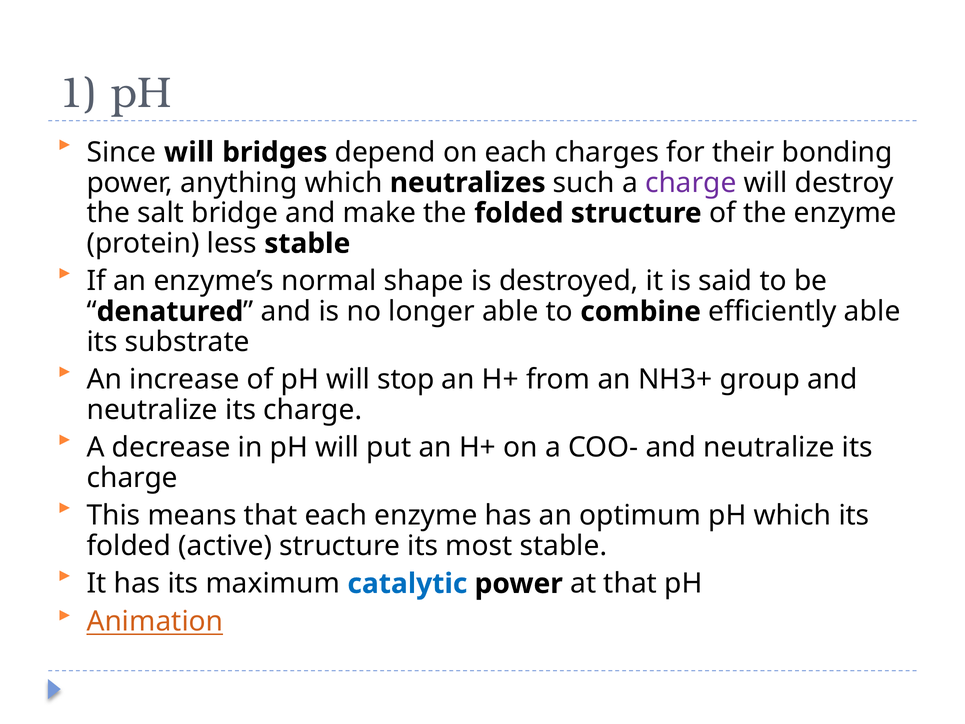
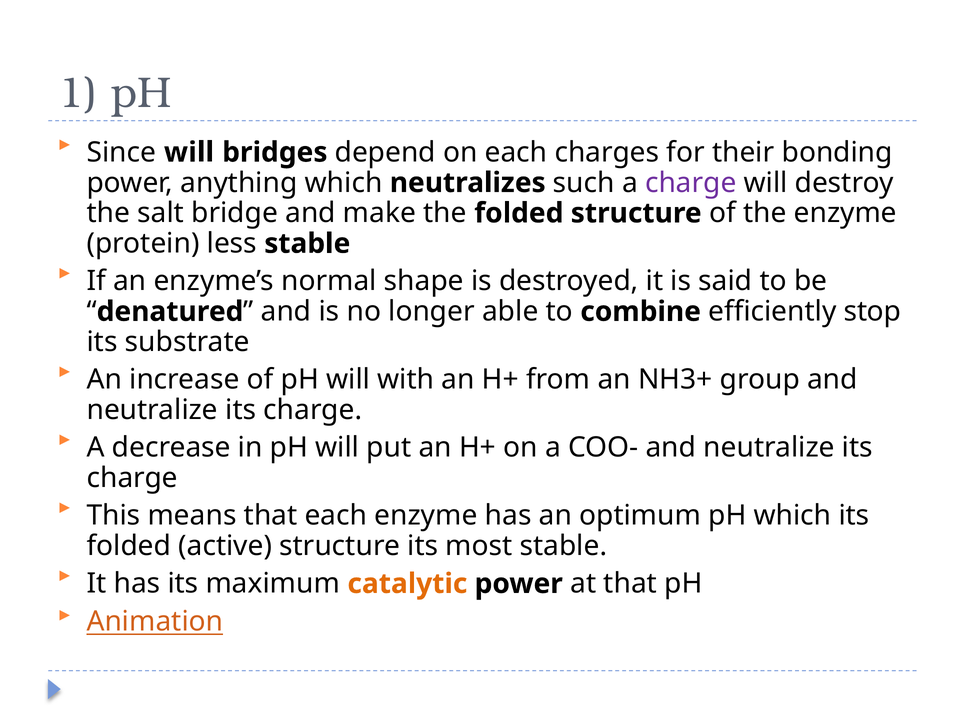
efficiently able: able -> stop
stop: stop -> with
catalytic colour: blue -> orange
